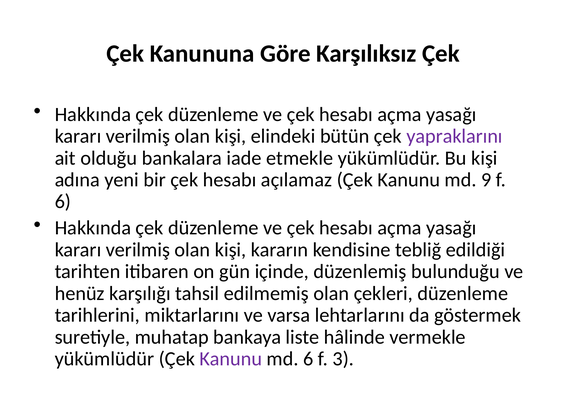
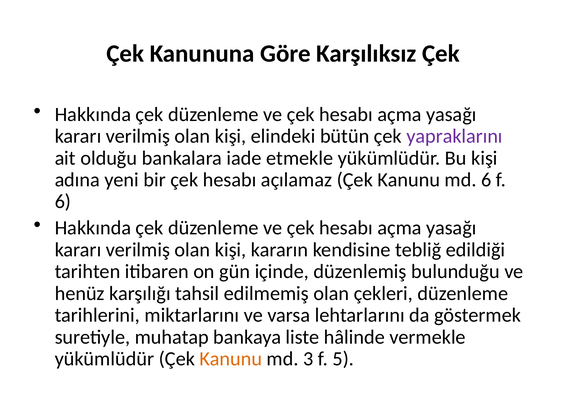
md 9: 9 -> 6
Kanunu at (231, 360) colour: purple -> orange
md 6: 6 -> 3
3: 3 -> 5
